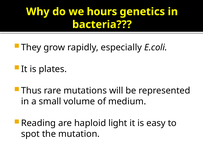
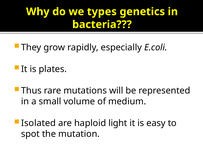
hours: hours -> types
Reading: Reading -> Isolated
